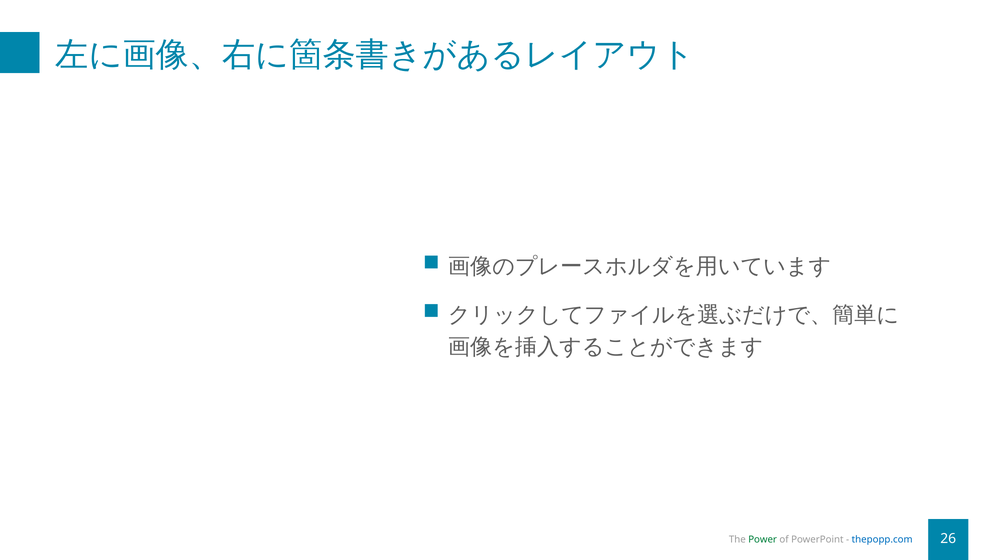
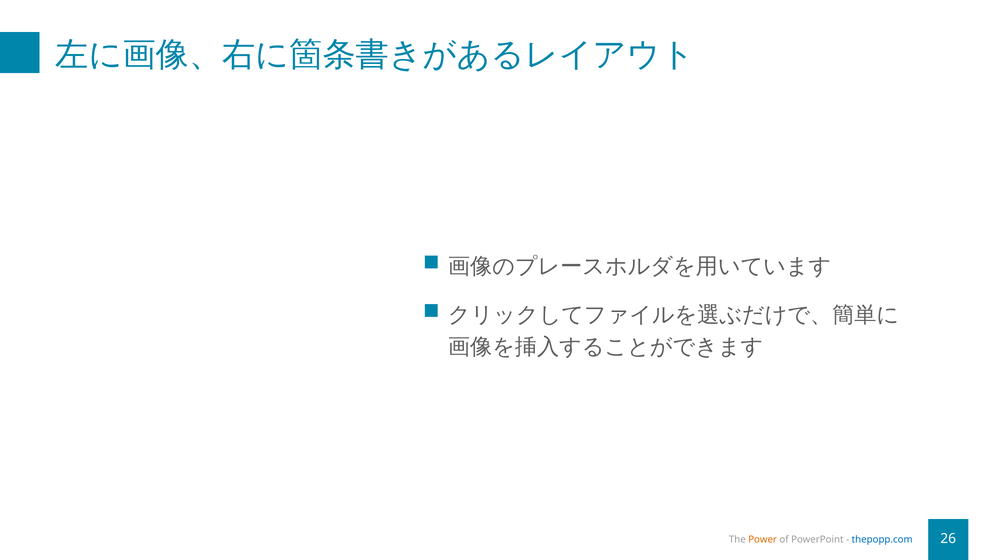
Power colour: green -> orange
